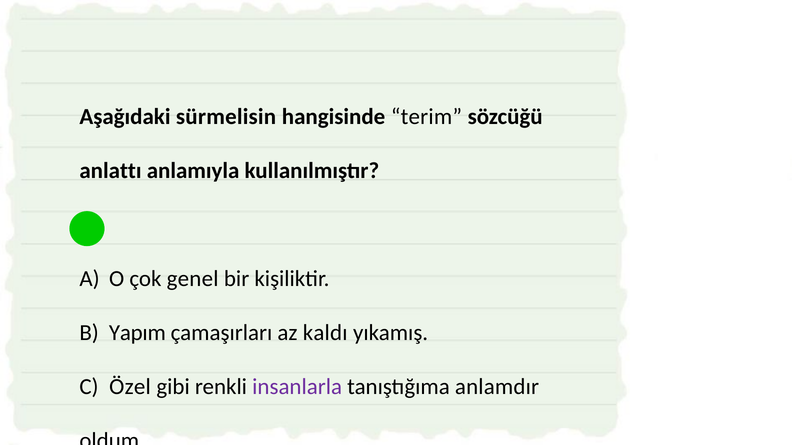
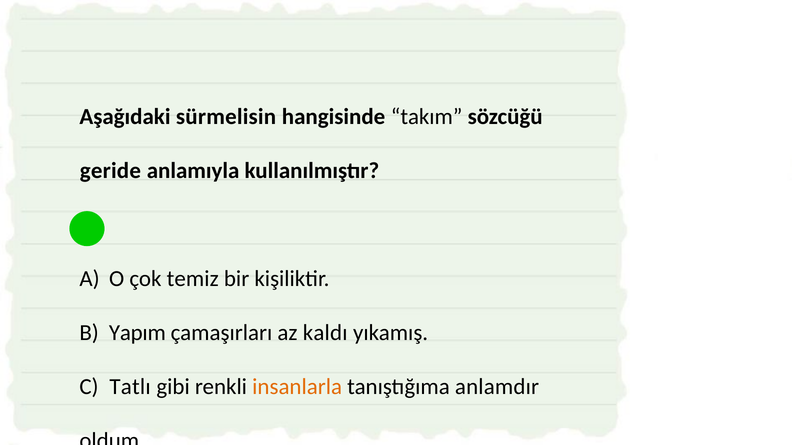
terim: terim -> takım
anlattı: anlattı -> geride
genel: genel -> temiz
Özel: Özel -> Tatlı
insanlarla colour: purple -> orange
